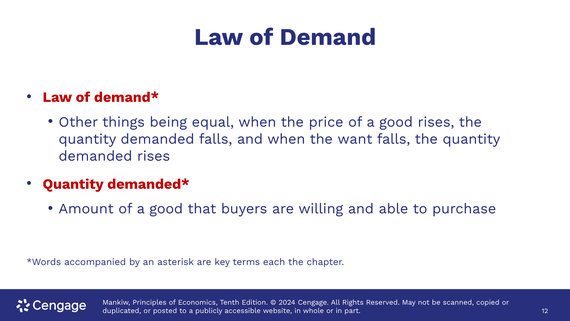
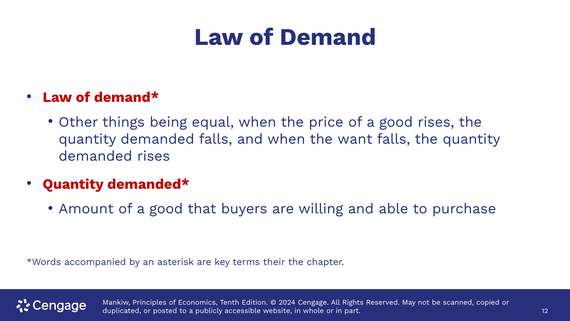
each: each -> their
